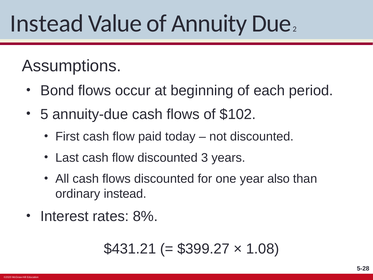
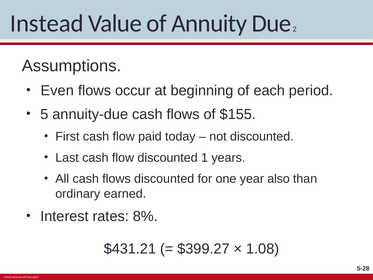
Bond: Bond -> Even
$102: $102 -> $155
3: 3 -> 1
ordinary instead: instead -> earned
